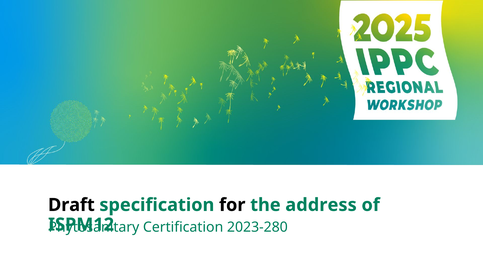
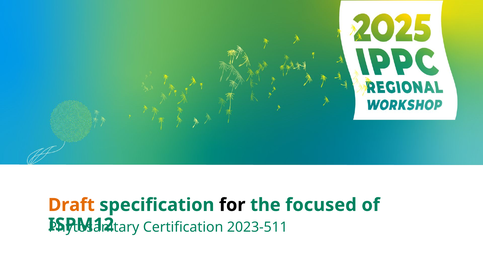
Draft colour: black -> orange
address: address -> focused
2023-280: 2023-280 -> 2023-511
